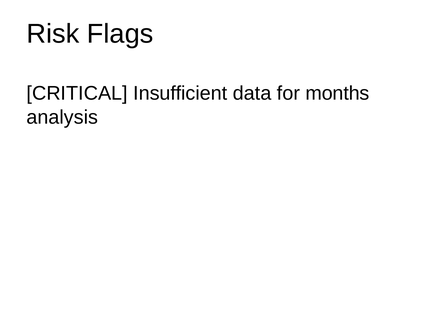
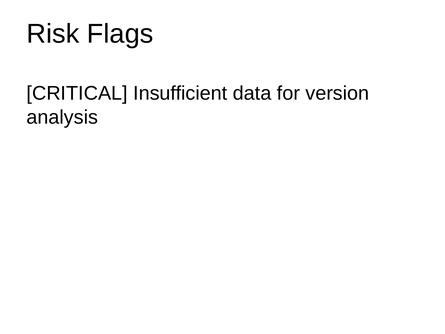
months: months -> version
